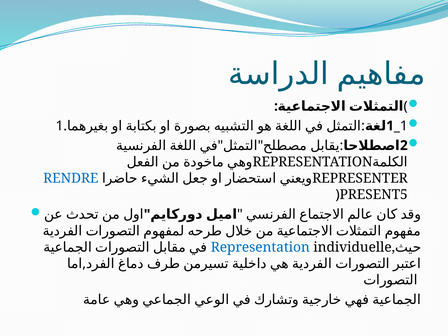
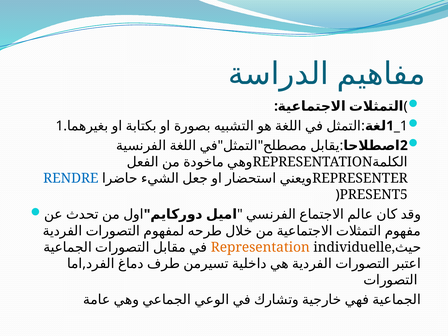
Representation at (260, 247) colour: blue -> orange
